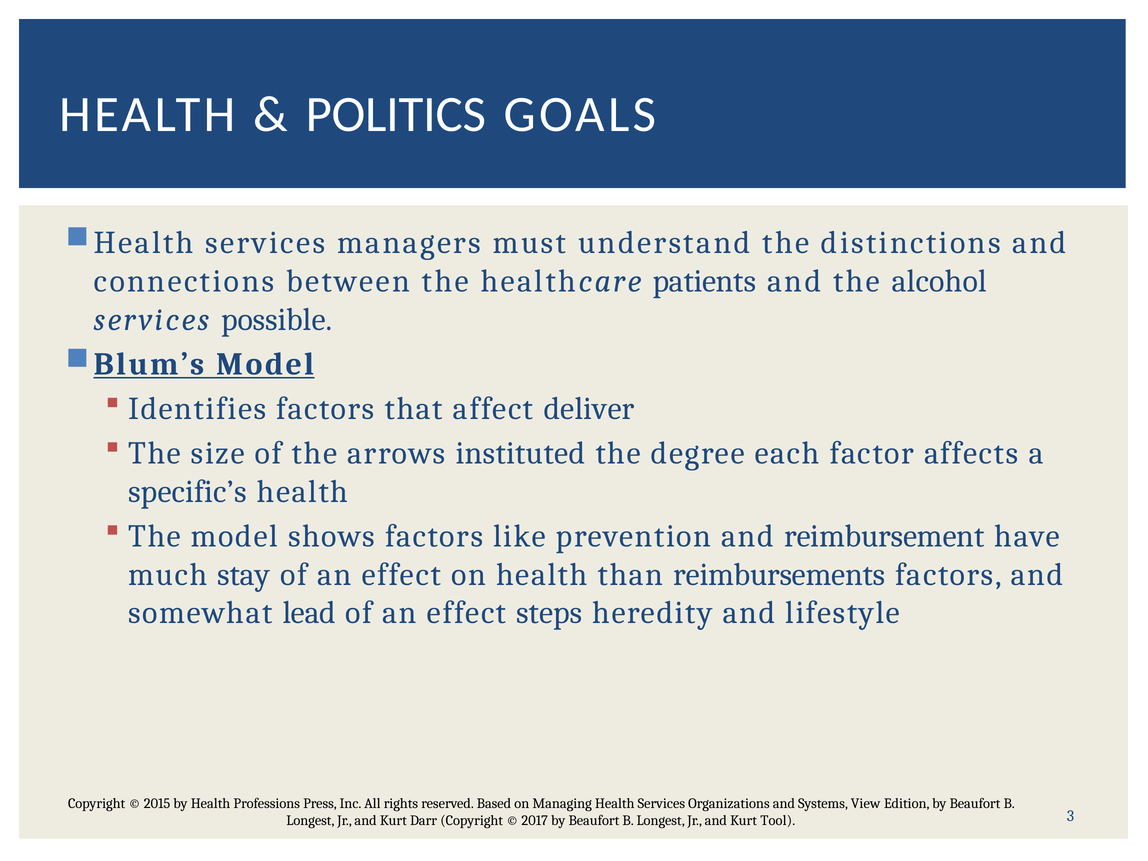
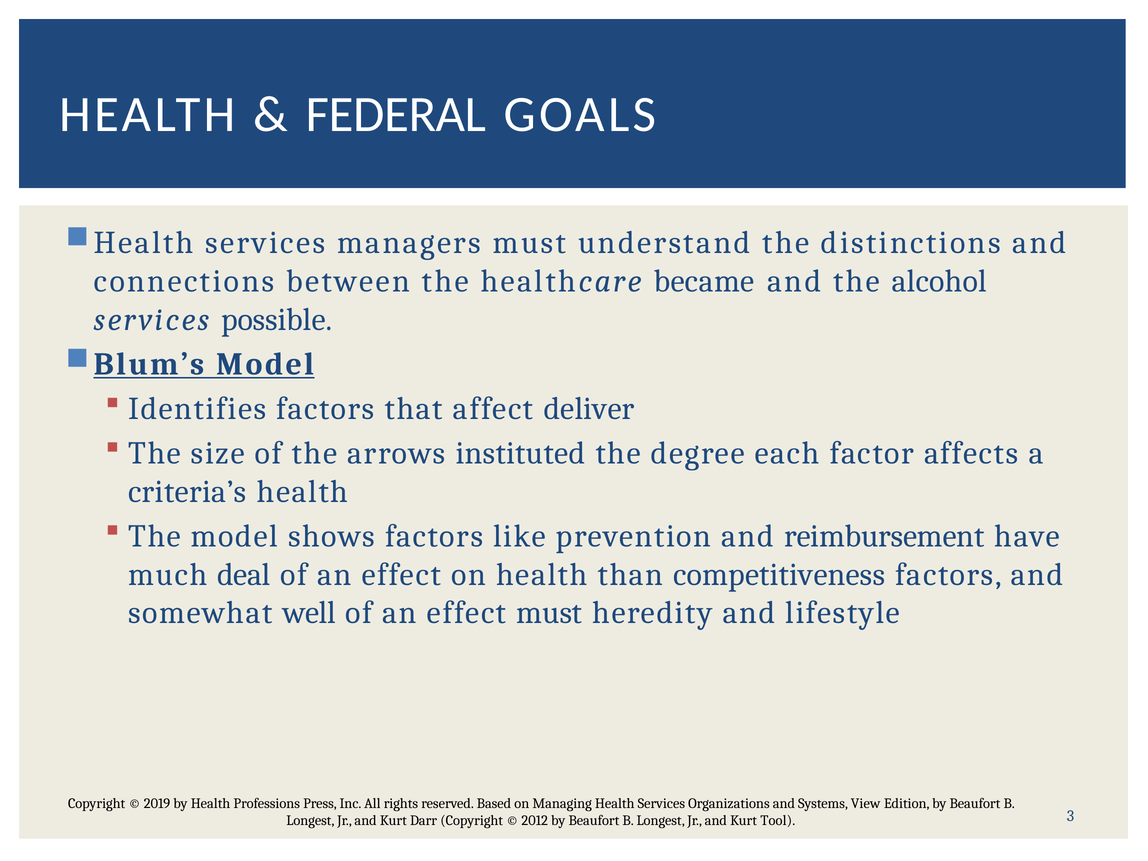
POLITICS: POLITICS -> FEDERAL
patients: patients -> became
specific’s: specific’s -> criteria’s
stay: stay -> deal
reimbursements: reimbursements -> competitiveness
lead: lead -> well
effect steps: steps -> must
2015: 2015 -> 2019
2017: 2017 -> 2012
